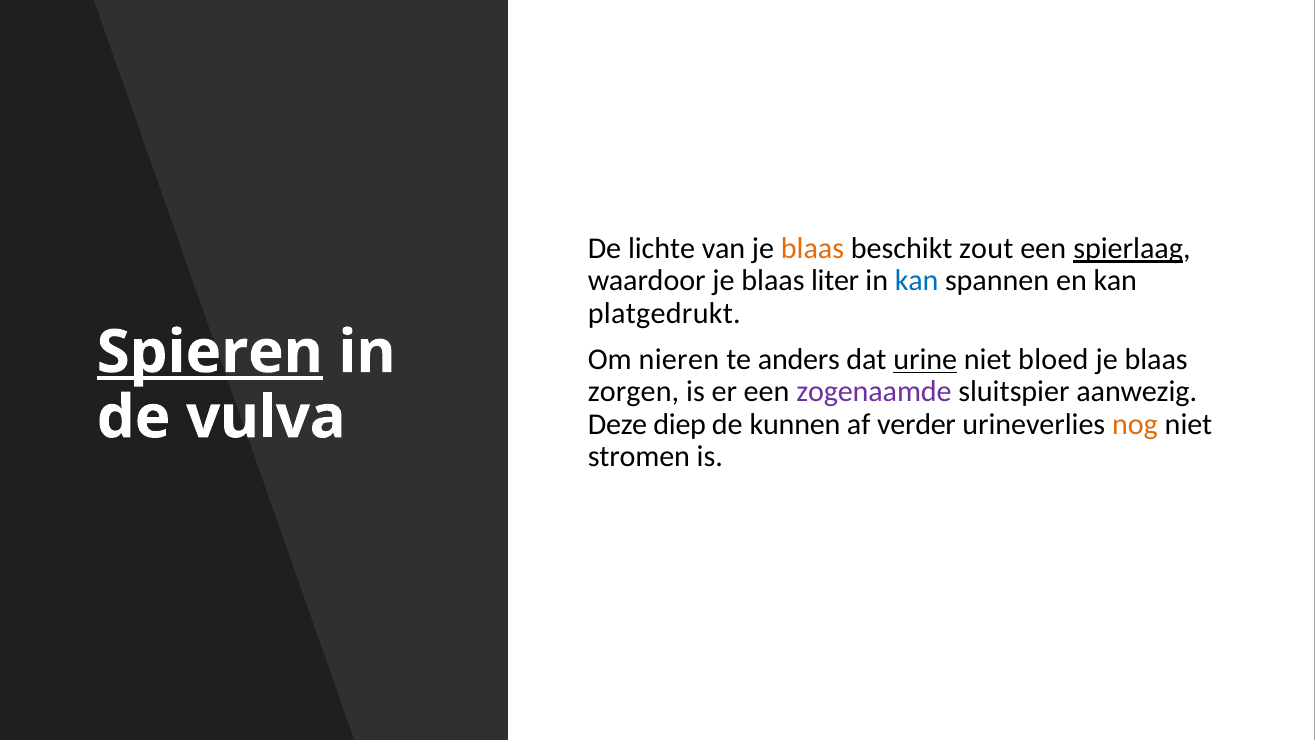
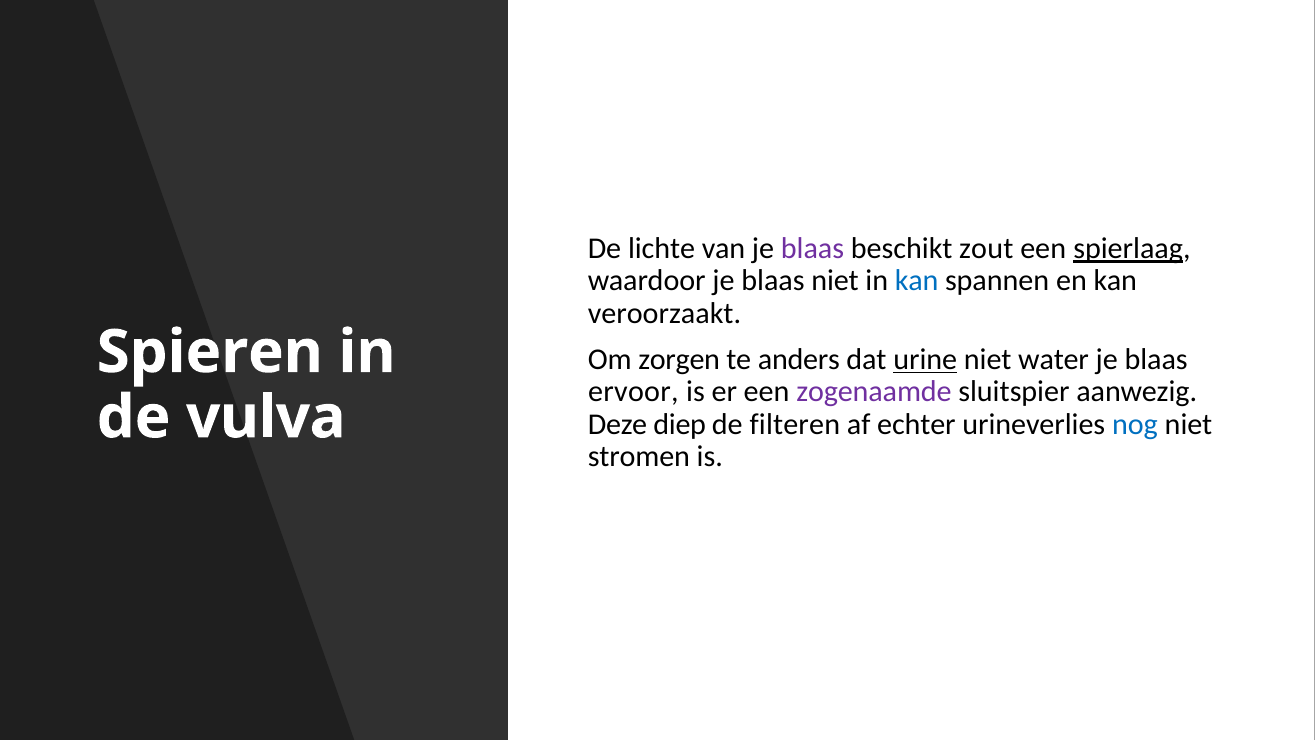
blaas at (812, 248) colour: orange -> purple
blaas liter: liter -> niet
platgedrukt: platgedrukt -> veroorzaakt
Spieren underline: present -> none
nieren: nieren -> zorgen
bloed: bloed -> water
zorgen: zorgen -> ervoor
kunnen: kunnen -> filteren
verder: verder -> echter
nog colour: orange -> blue
